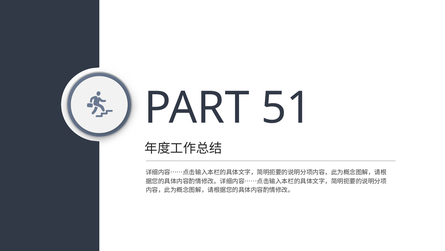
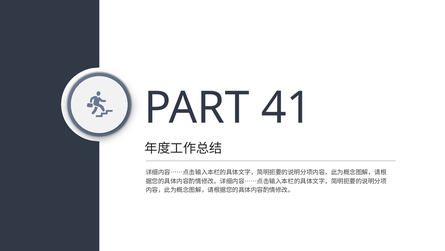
51: 51 -> 41
